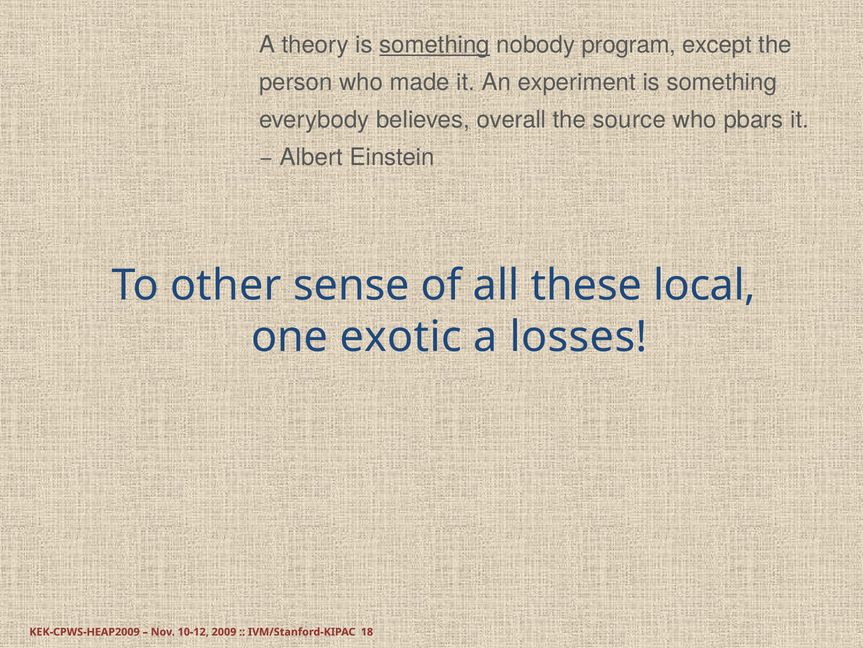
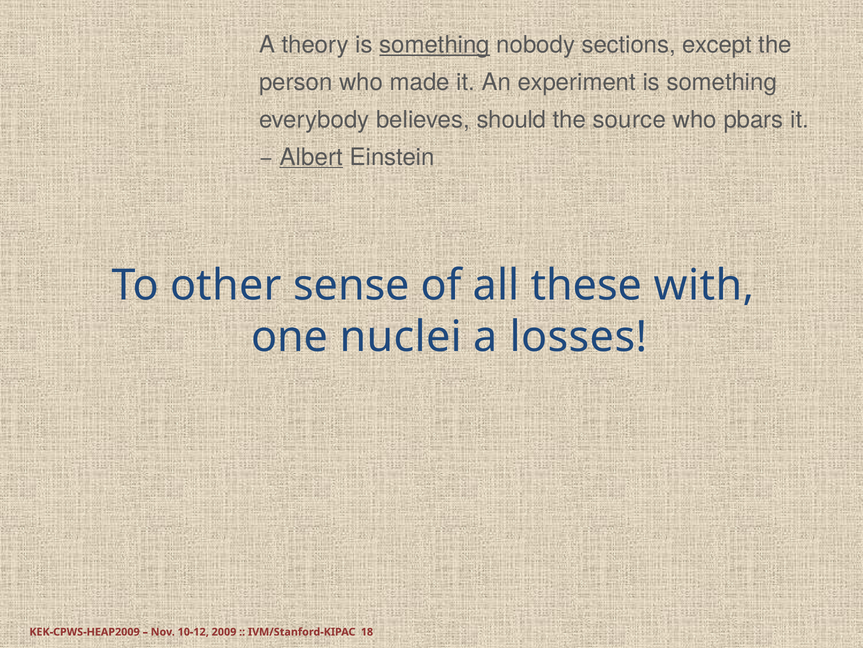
program: program -> sections
overall: overall -> should
Albert underline: none -> present
local: local -> with
exotic: exotic -> nuclei
